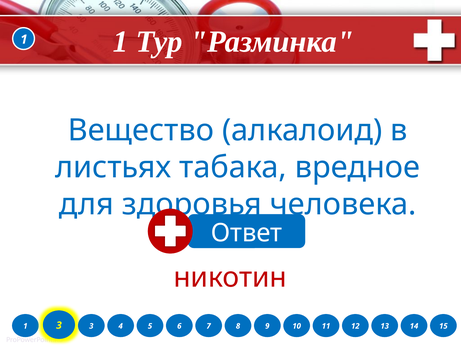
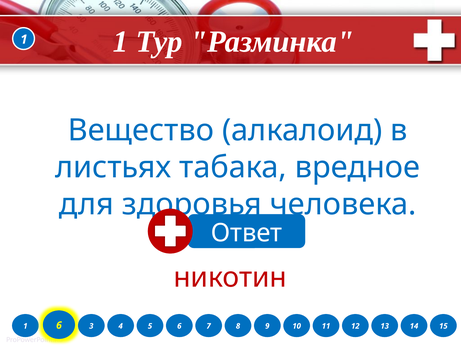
1 3: 3 -> 6
